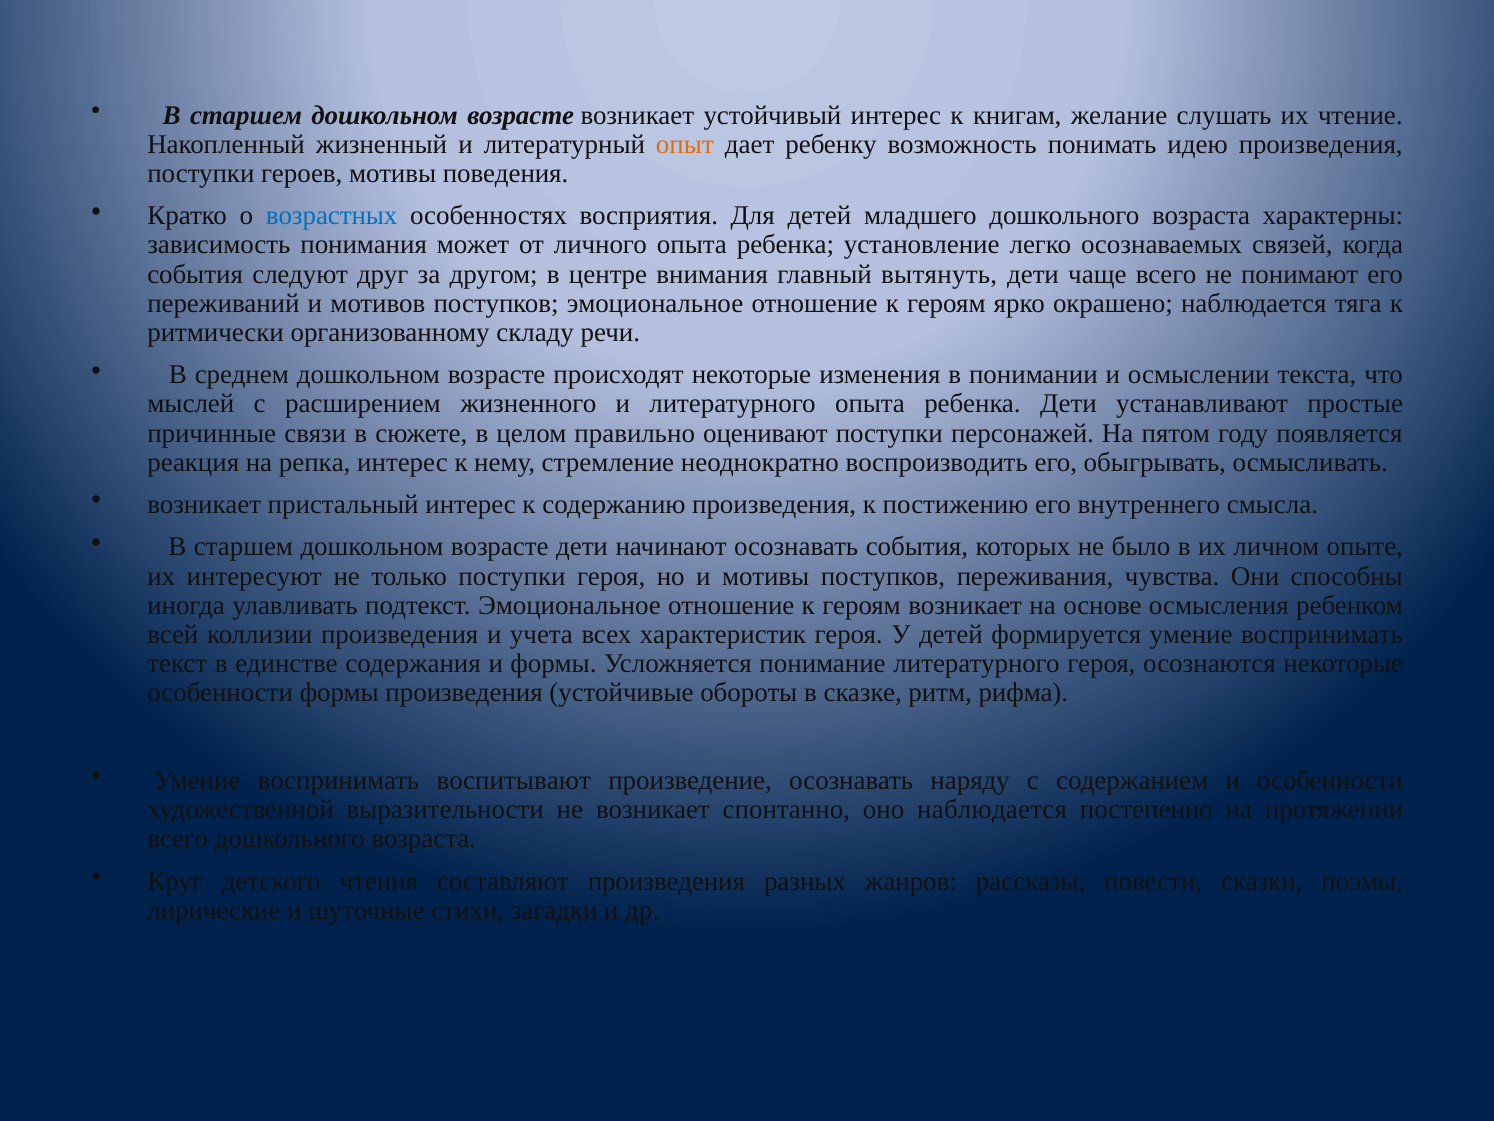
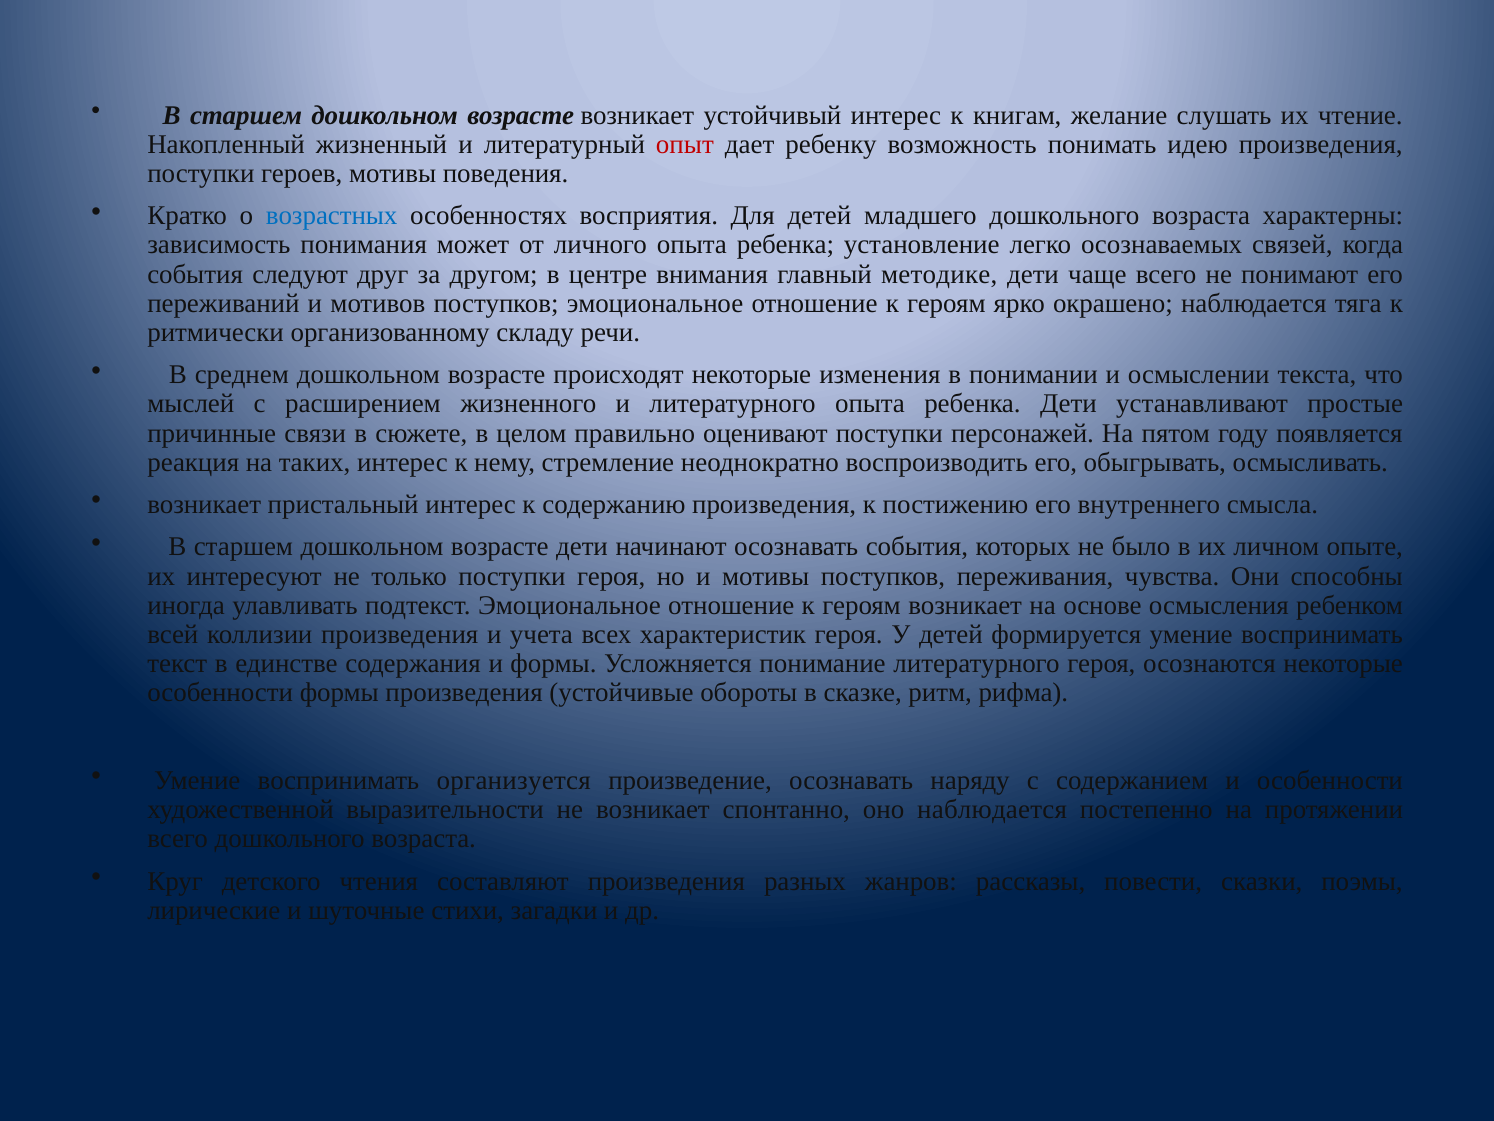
опыт colour: orange -> red
вытянуть: вытянуть -> методике
репка: репка -> таких
воспитывают: воспитывают -> организуется
